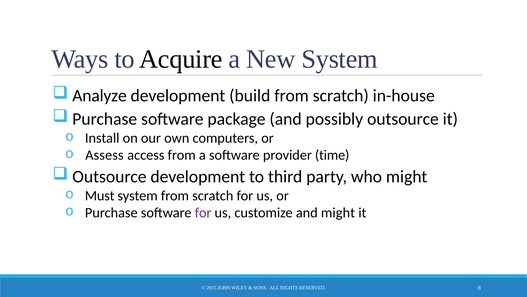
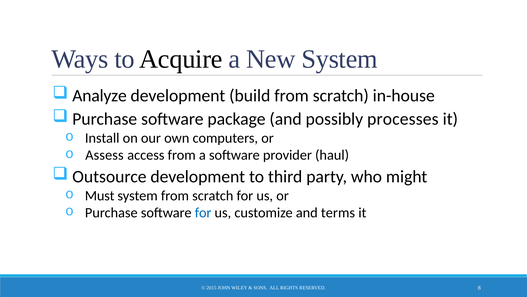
possibly outsource: outsource -> processes
time: time -> haul
for at (203, 212) colour: purple -> blue
and might: might -> terms
